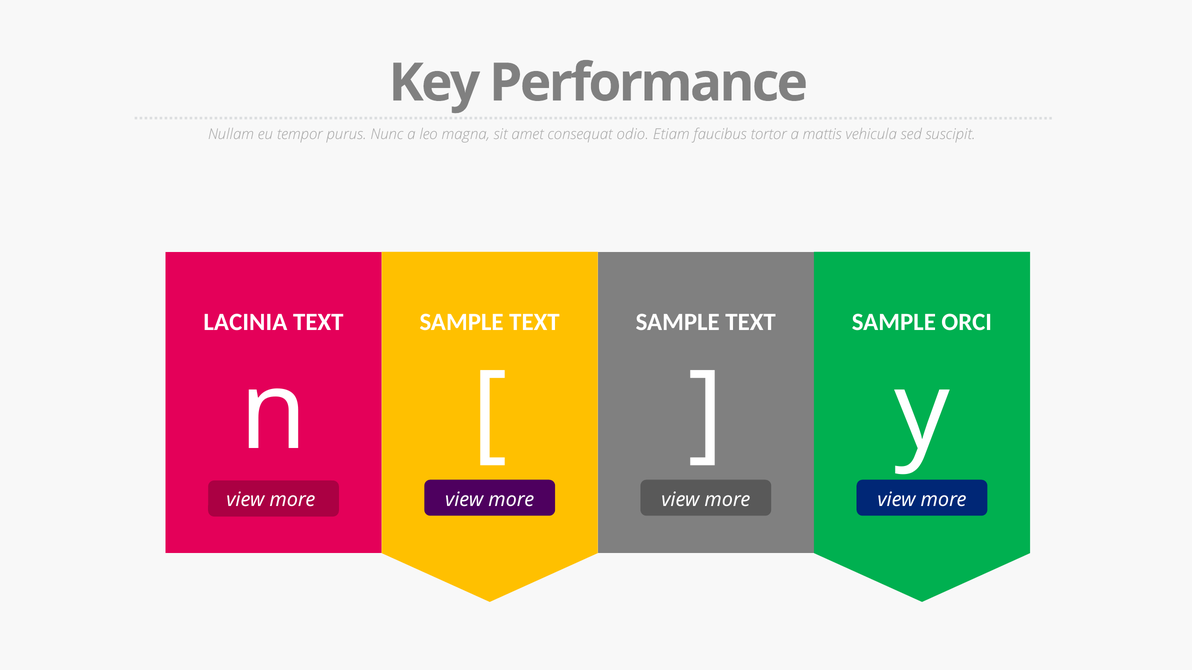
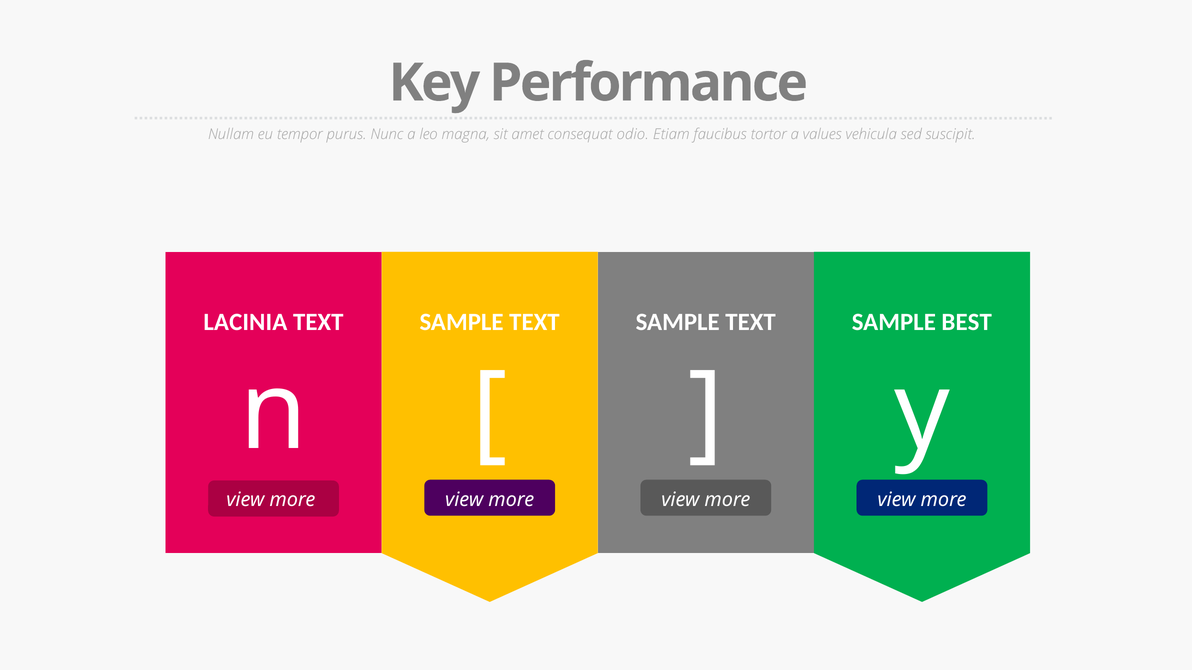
mattis: mattis -> values
ORCI: ORCI -> BEST
